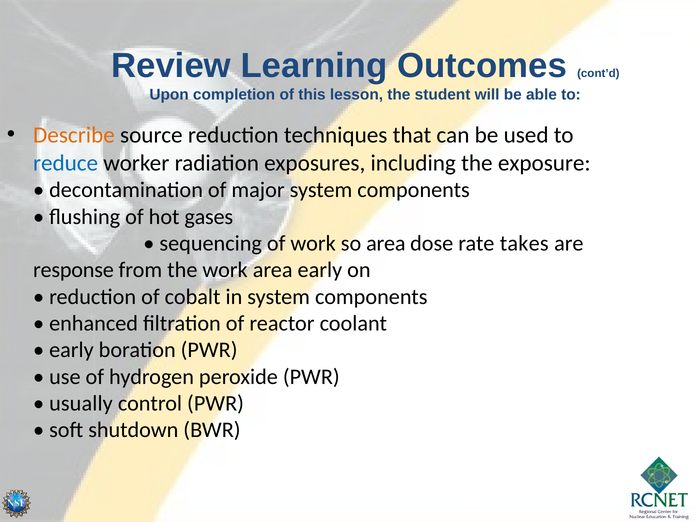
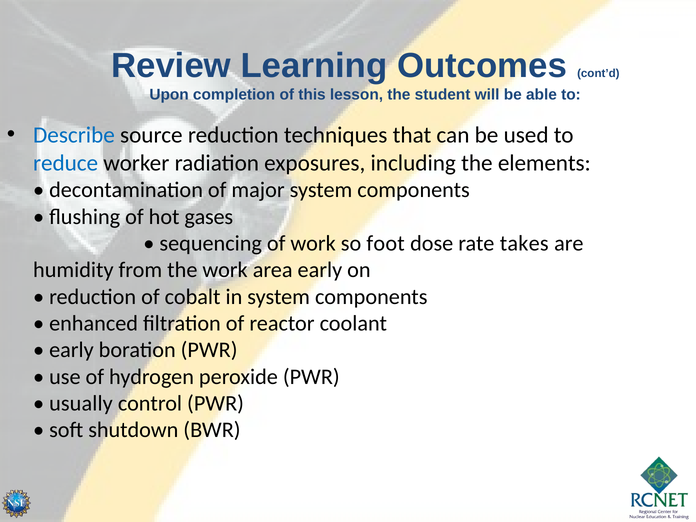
Describe colour: orange -> blue
exposure: exposure -> elements
so area: area -> foot
response: response -> humidity
